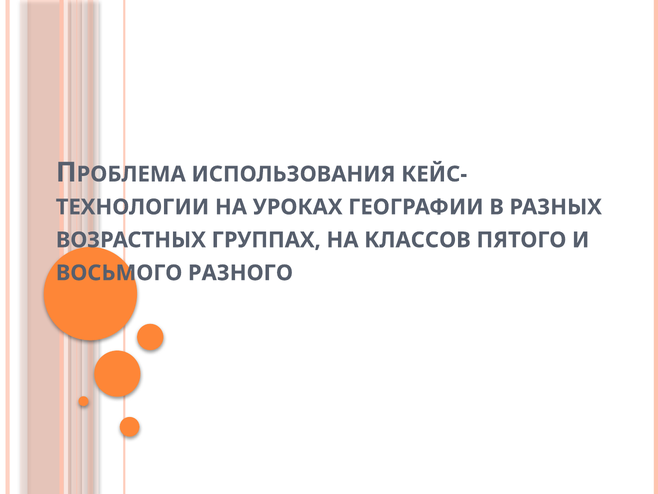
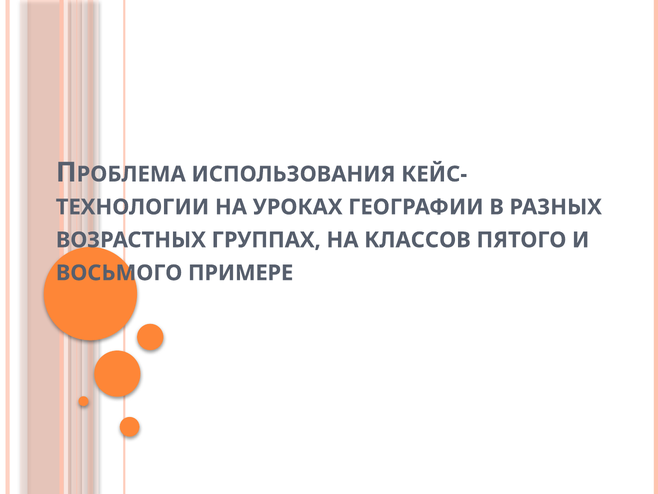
РАЗНОГО: РАЗНОГО -> ПРИМЕРЕ
